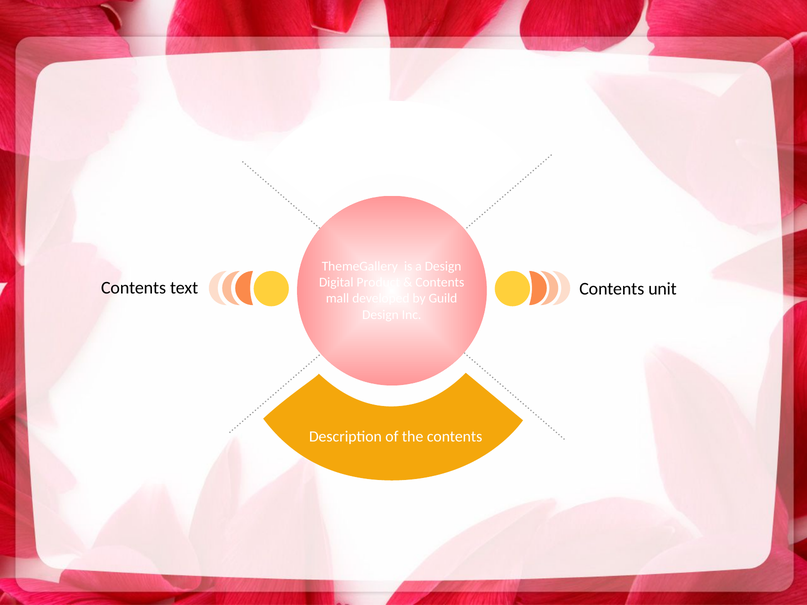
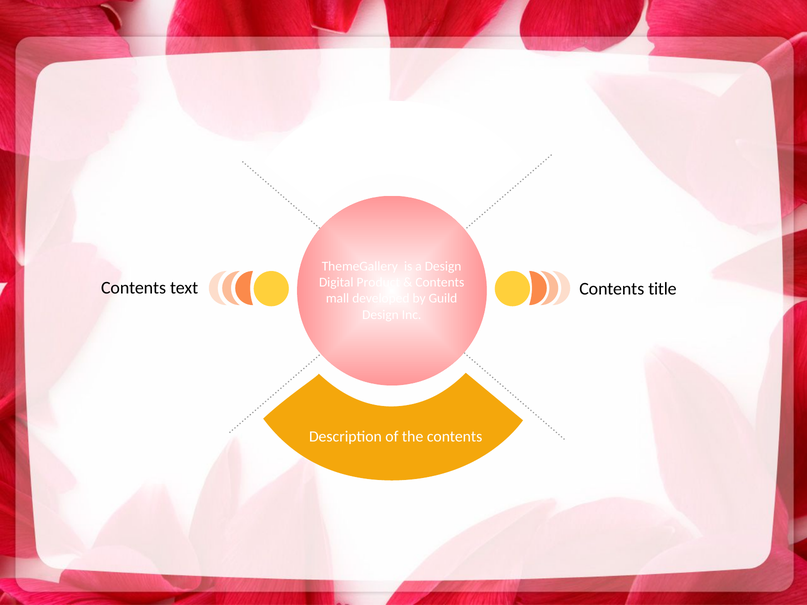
unit: unit -> title
